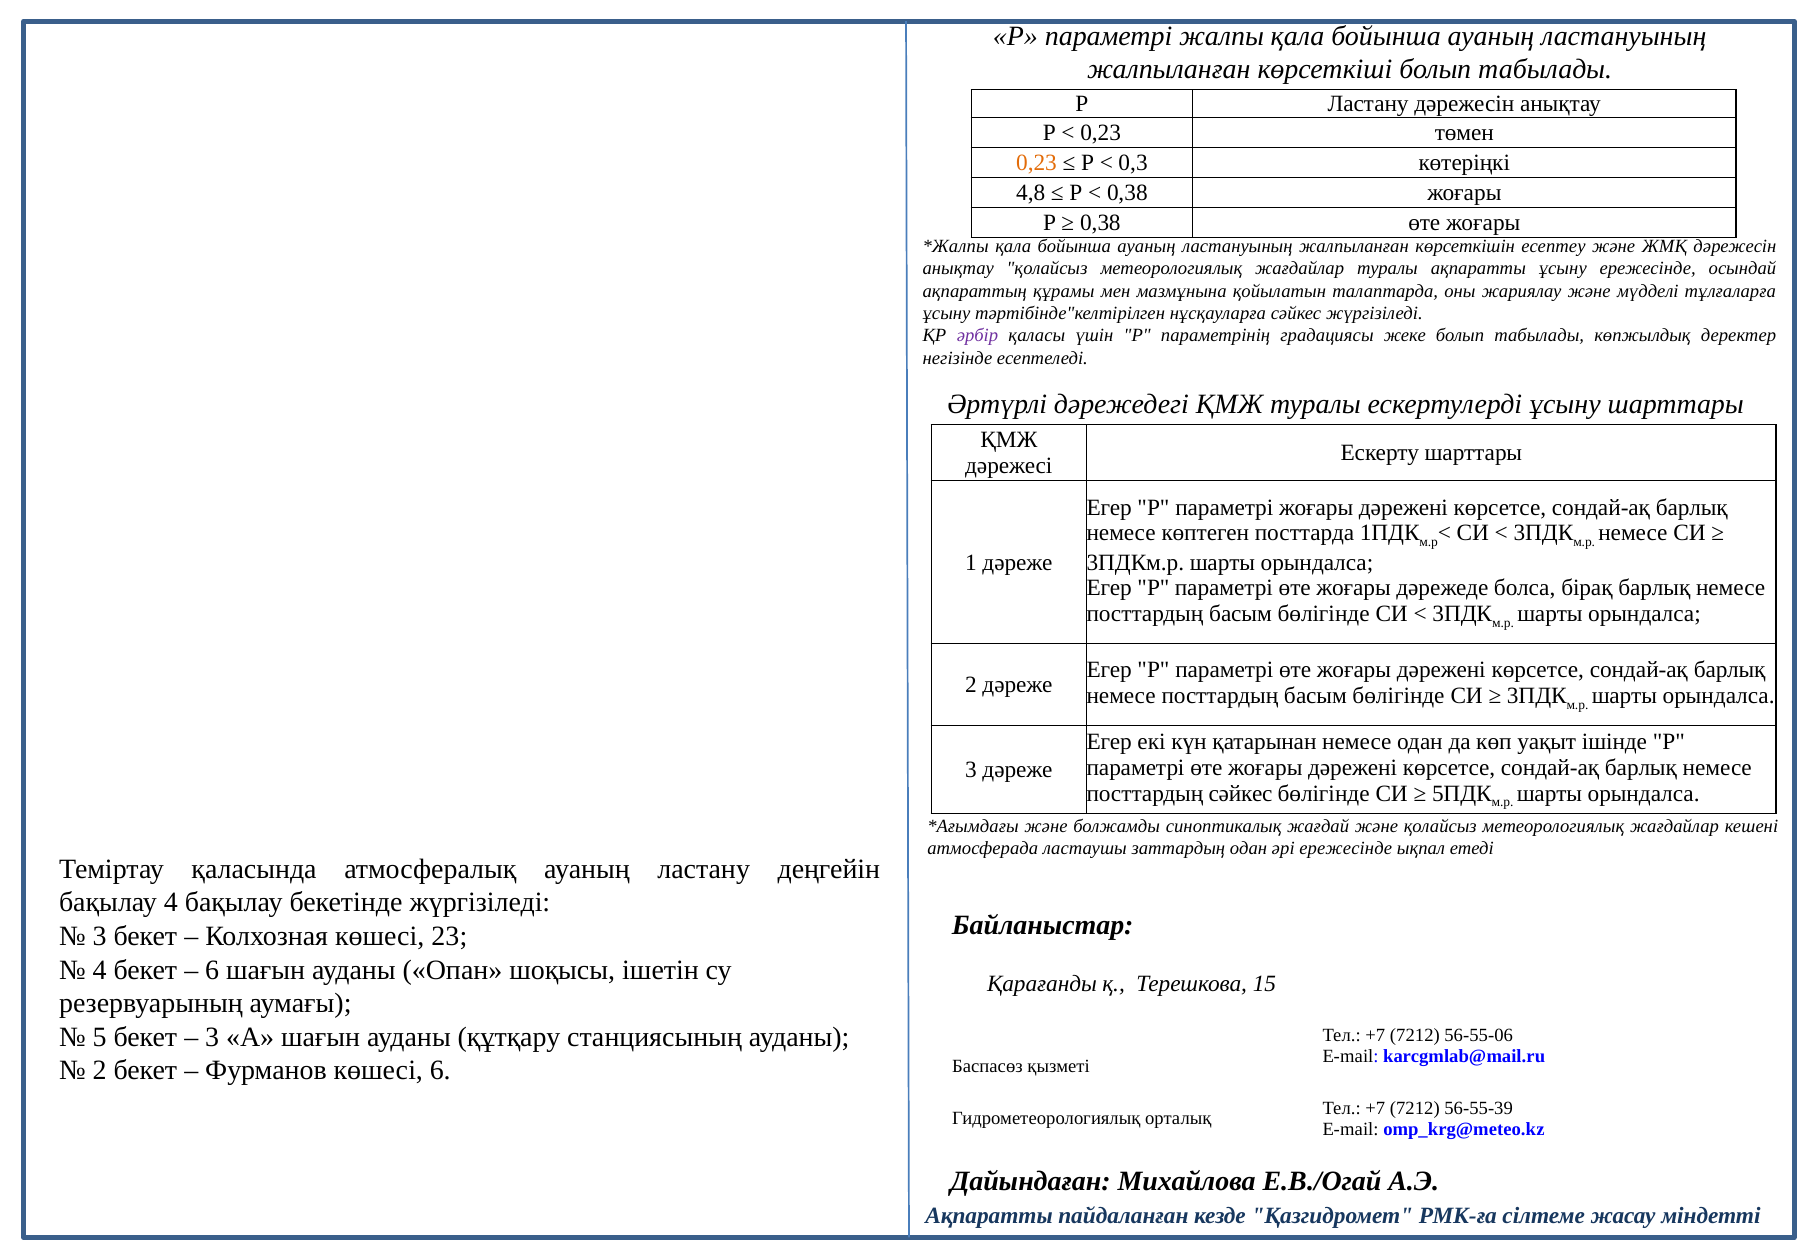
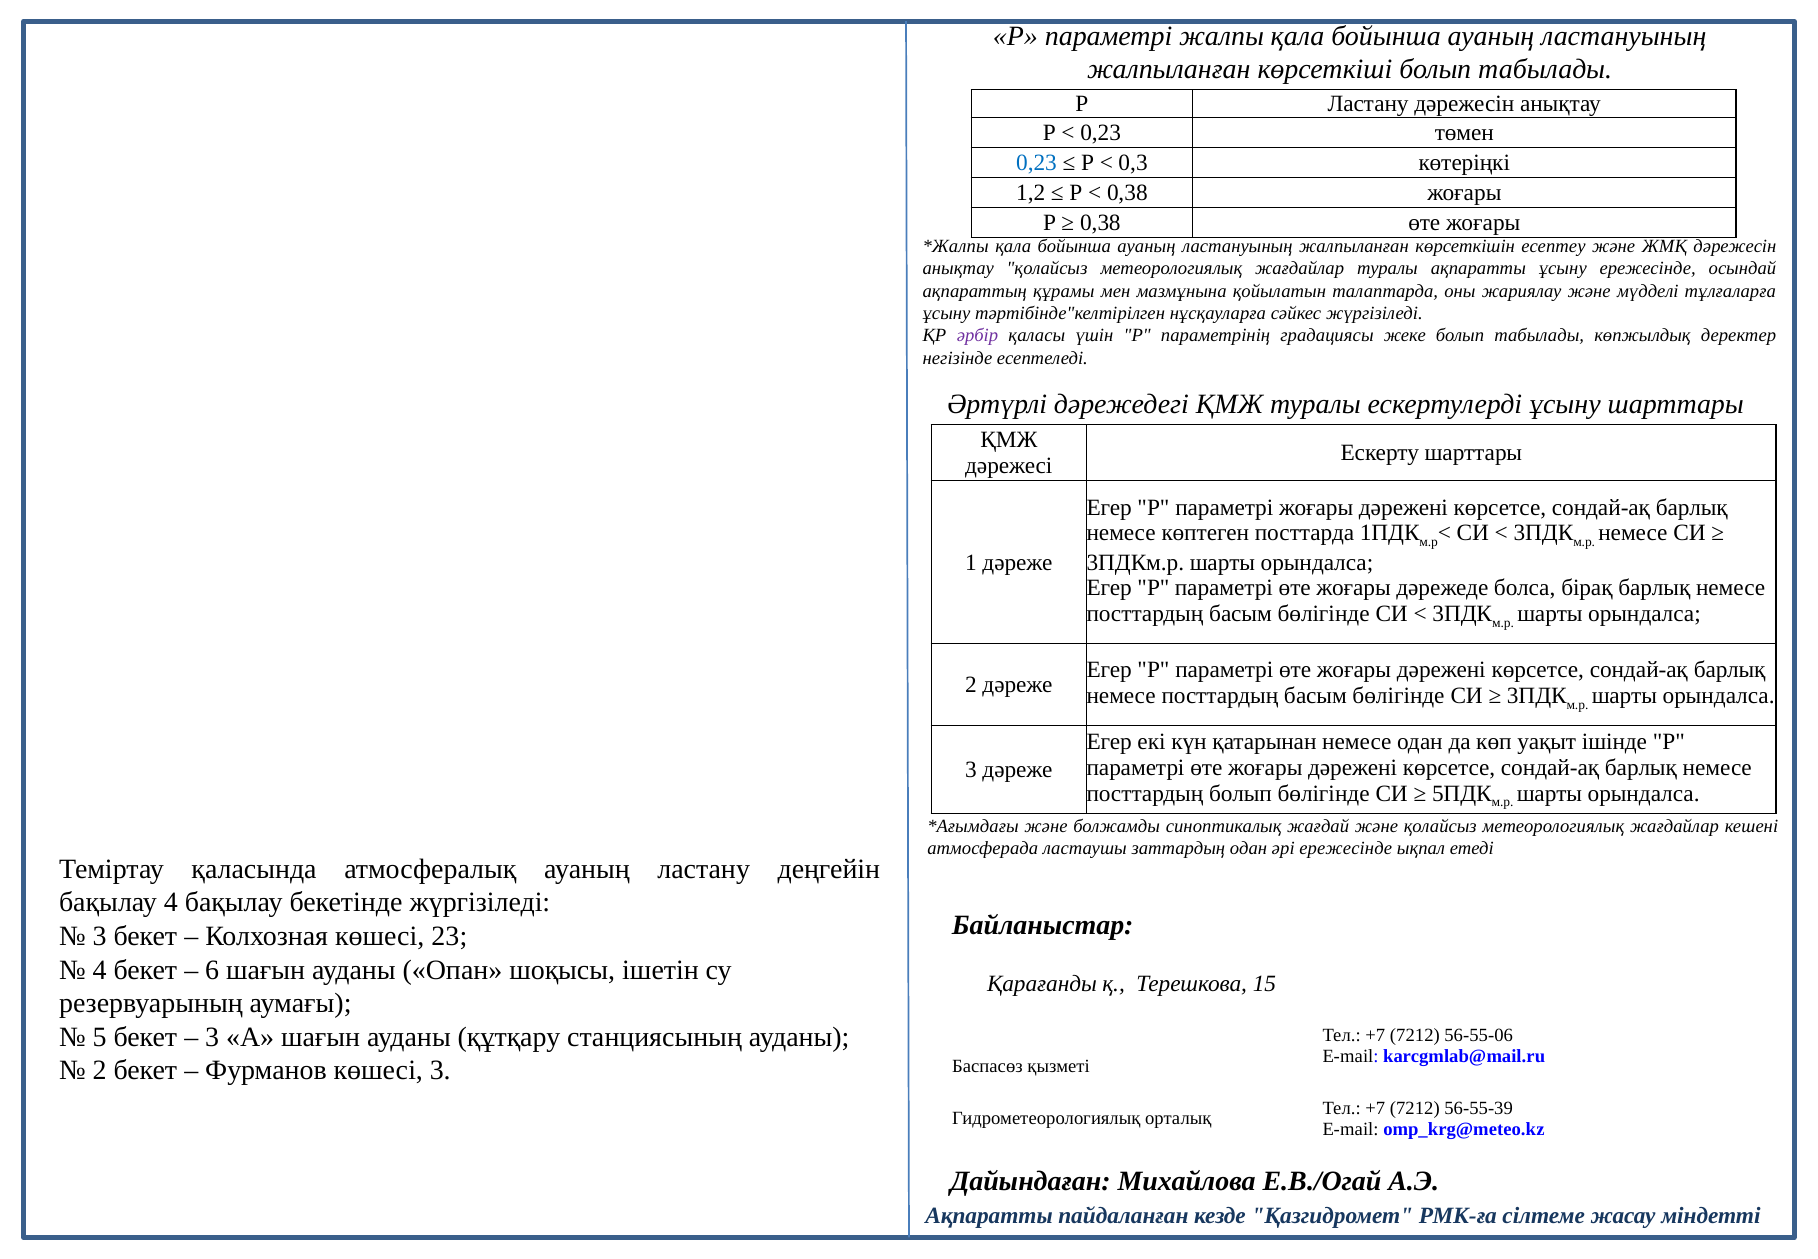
0,23 at (1036, 162) colour: orange -> blue
4,8: 4,8 -> 1,2
посттардың сәйкес: сәйкес -> болып
көшесі 6: 6 -> 3
